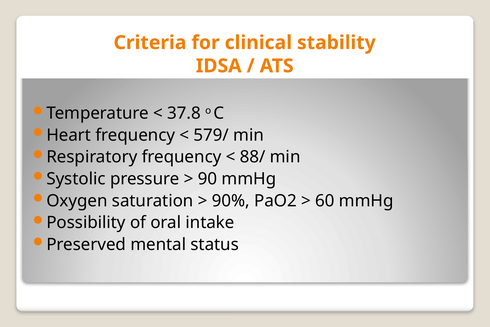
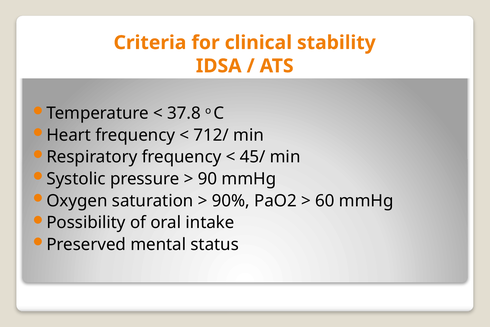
579/: 579/ -> 712/
88/: 88/ -> 45/
